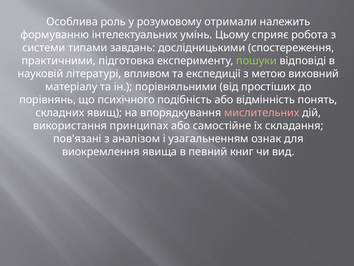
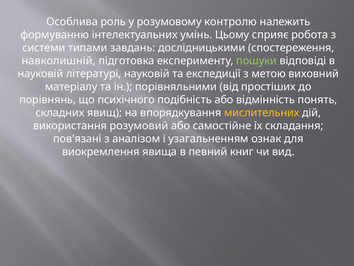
отримали: отримали -> контролю
практичними: практичними -> навколишній
літературі впливом: впливом -> науковій
мислительних colour: pink -> yellow
принципах: принципах -> розумовий
